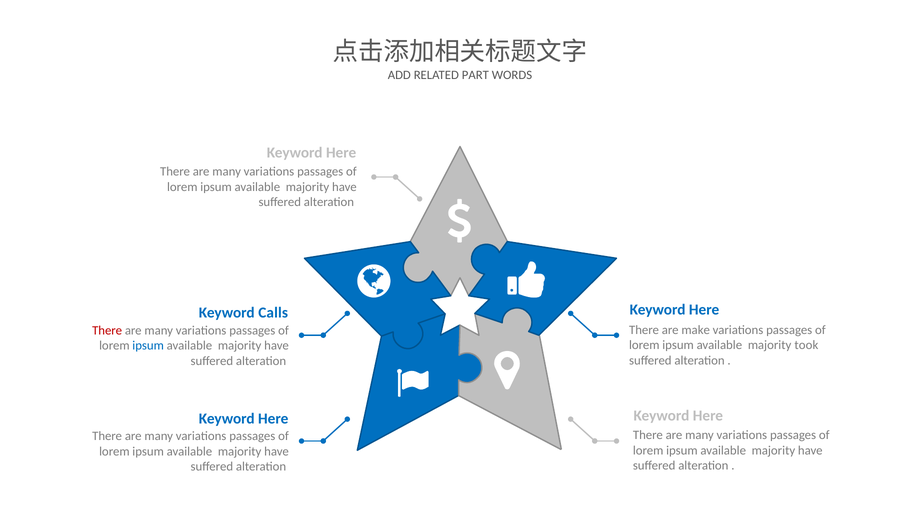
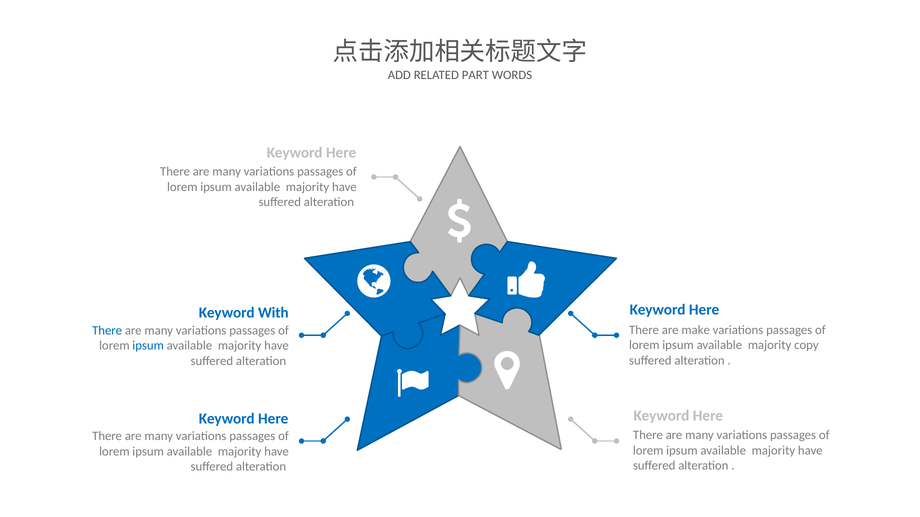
Calls: Calls -> With
There at (107, 331) colour: red -> blue
took: took -> copy
